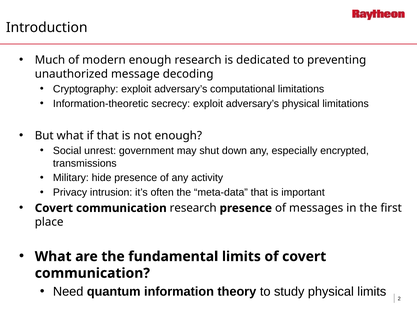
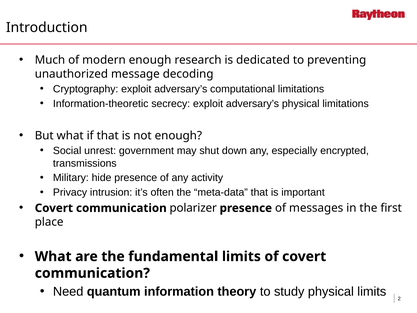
communication research: research -> polarizer
